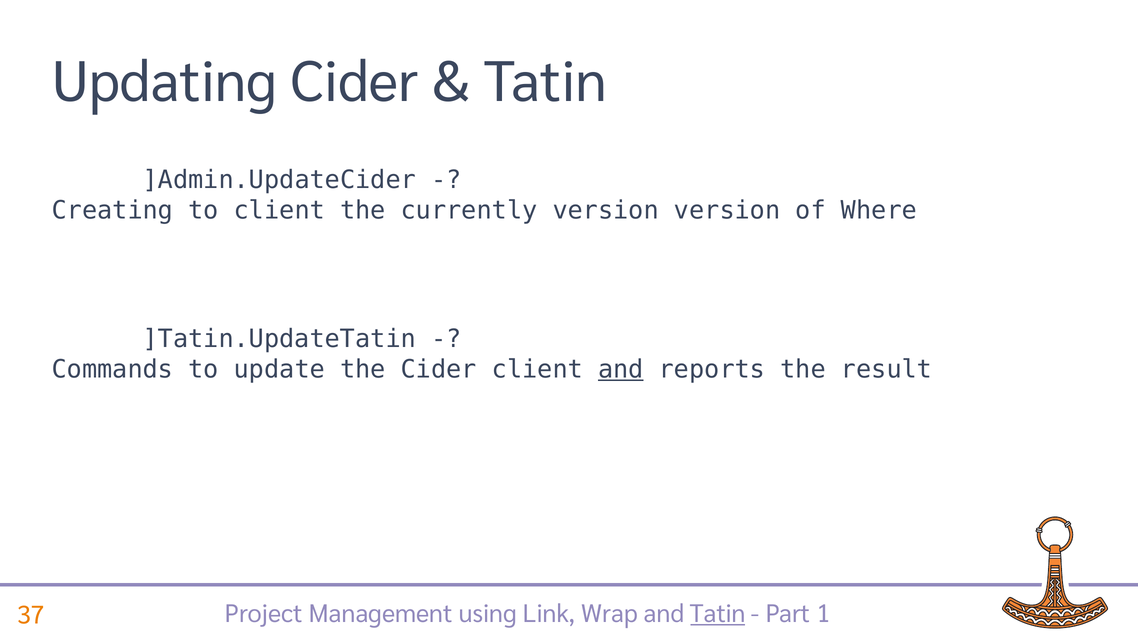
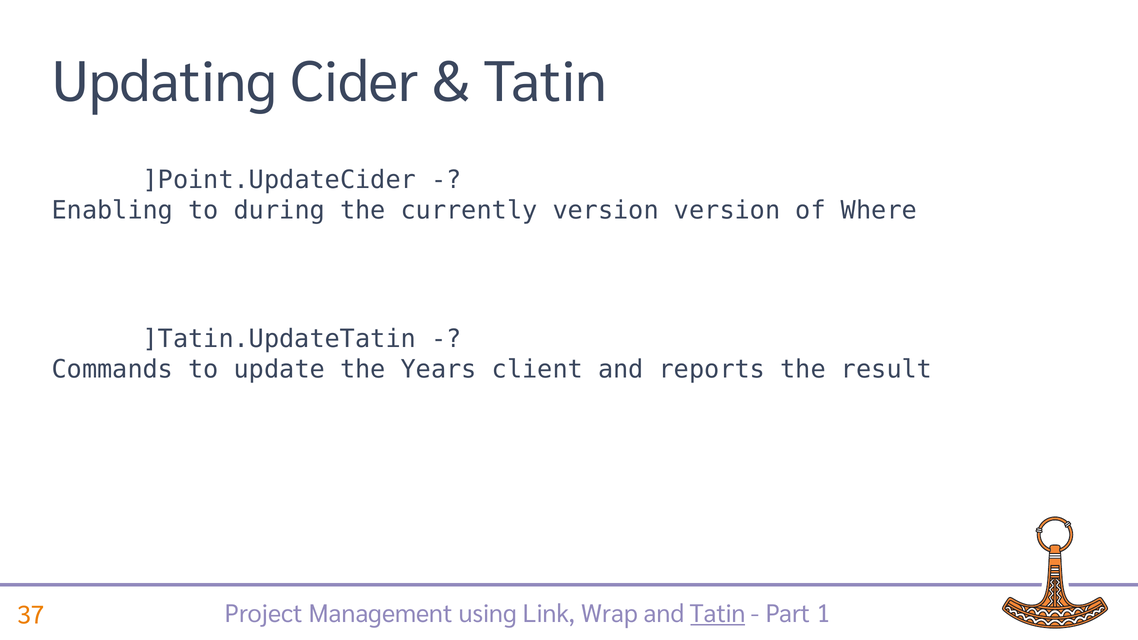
]Admin.UpdateCider: ]Admin.UpdateCider -> ]Point.UpdateCider
Creating: Creating -> Enabling
to client: client -> during
the Cider: Cider -> Years
and at (621, 369) underline: present -> none
